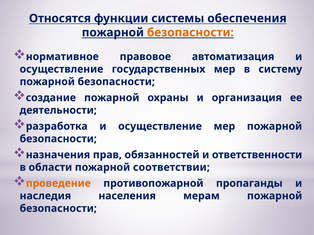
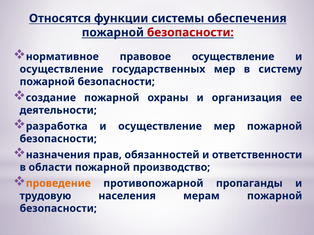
безопасности at (190, 33) colour: orange -> red
правовое автоматизация: автоматизация -> осуществление
соответствии: соответствии -> производство
наследия: наследия -> трудовую
